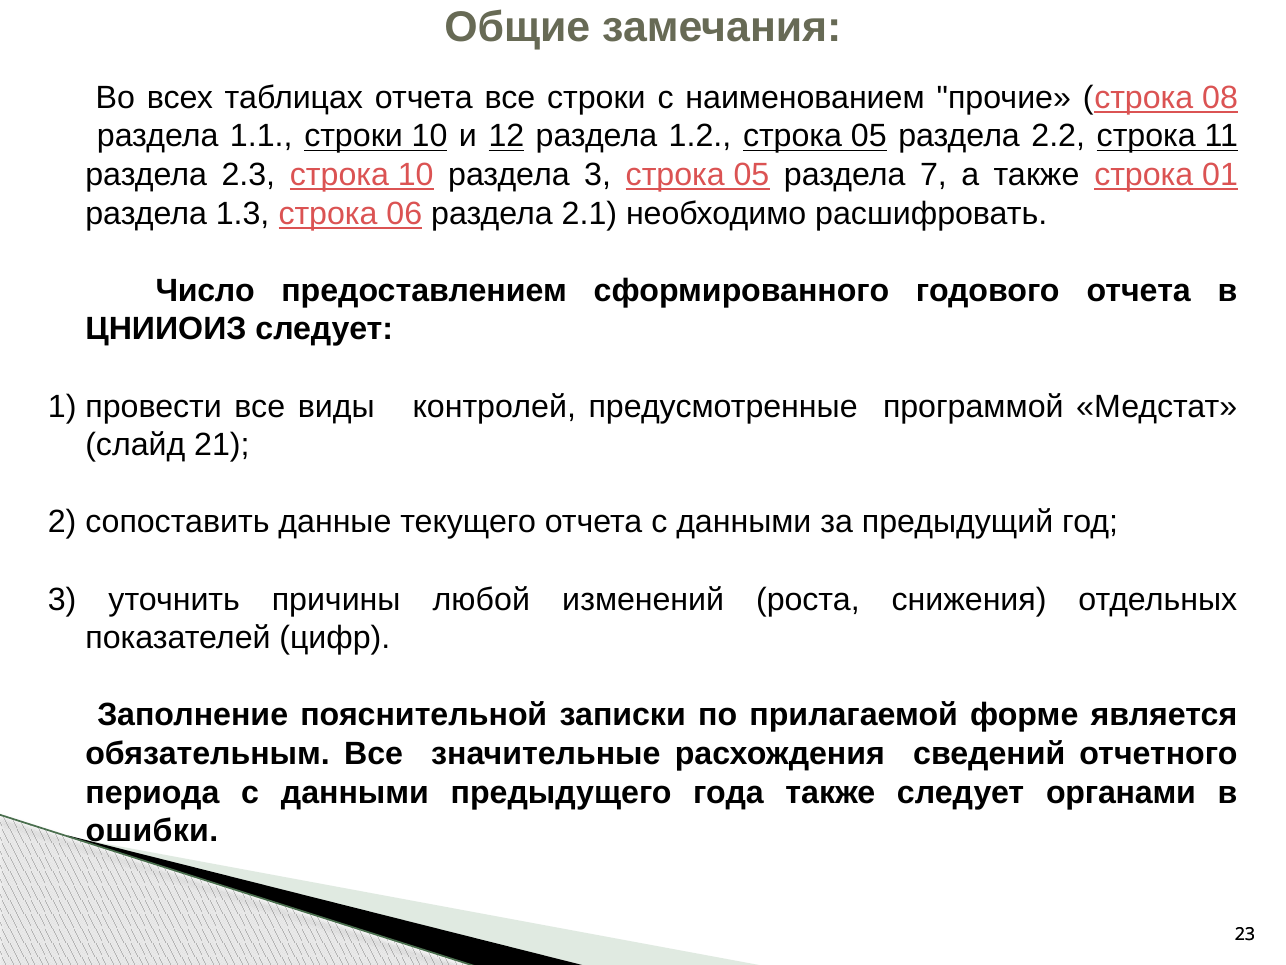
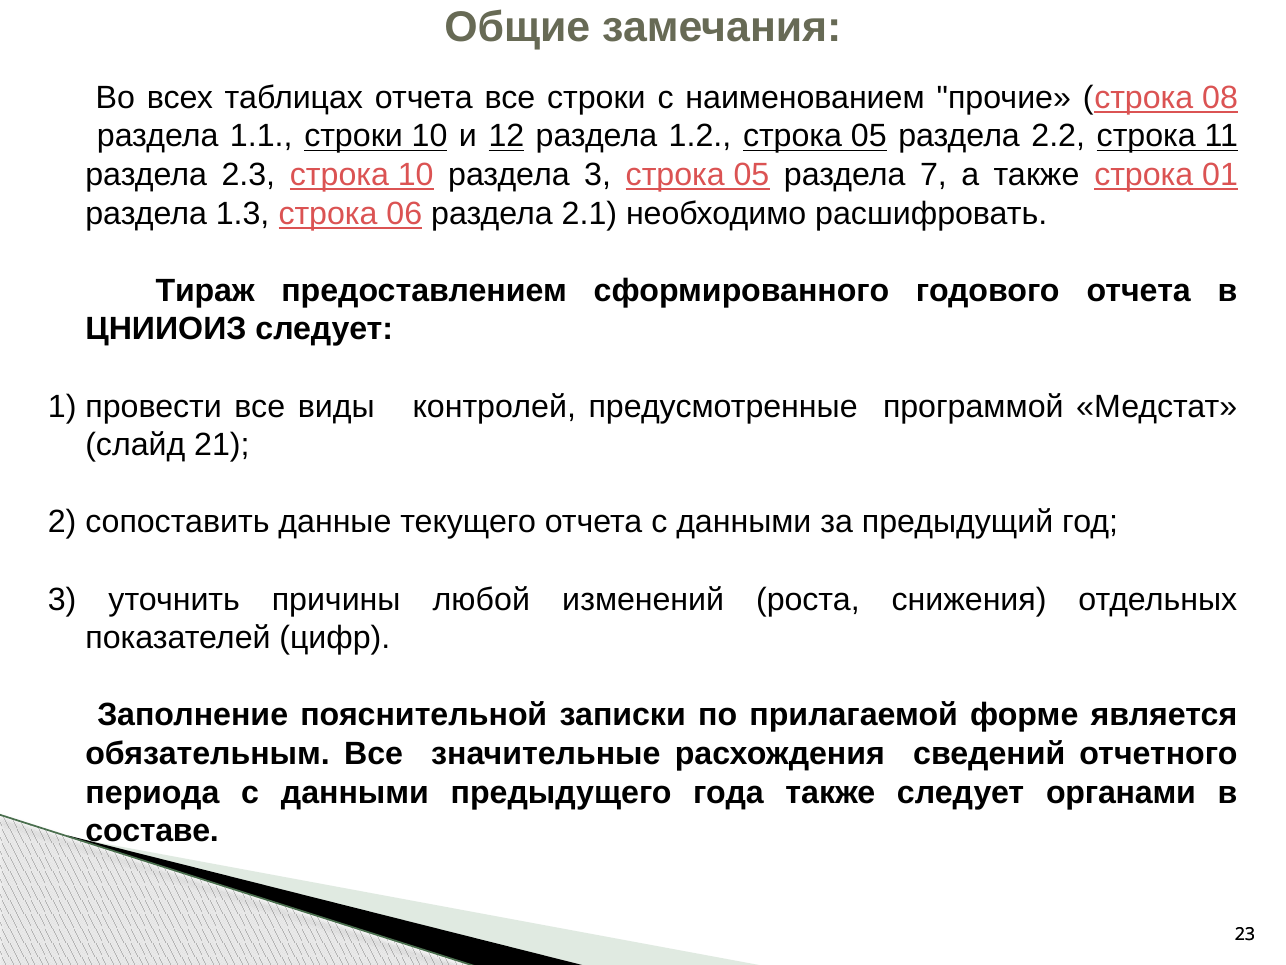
Число: Число -> Тираж
ошибки: ошибки -> составе
